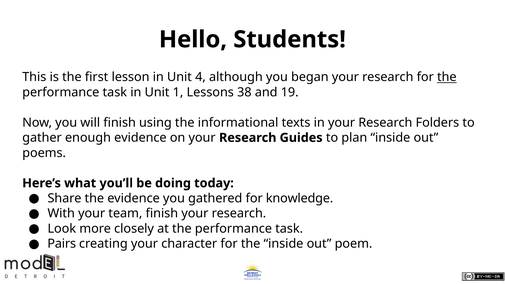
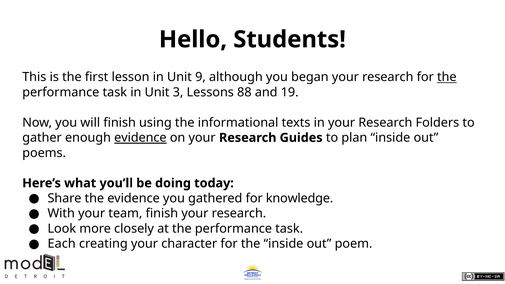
4: 4 -> 9
1: 1 -> 3
38: 38 -> 88
evidence at (140, 138) underline: none -> present
Pairs: Pairs -> Each
